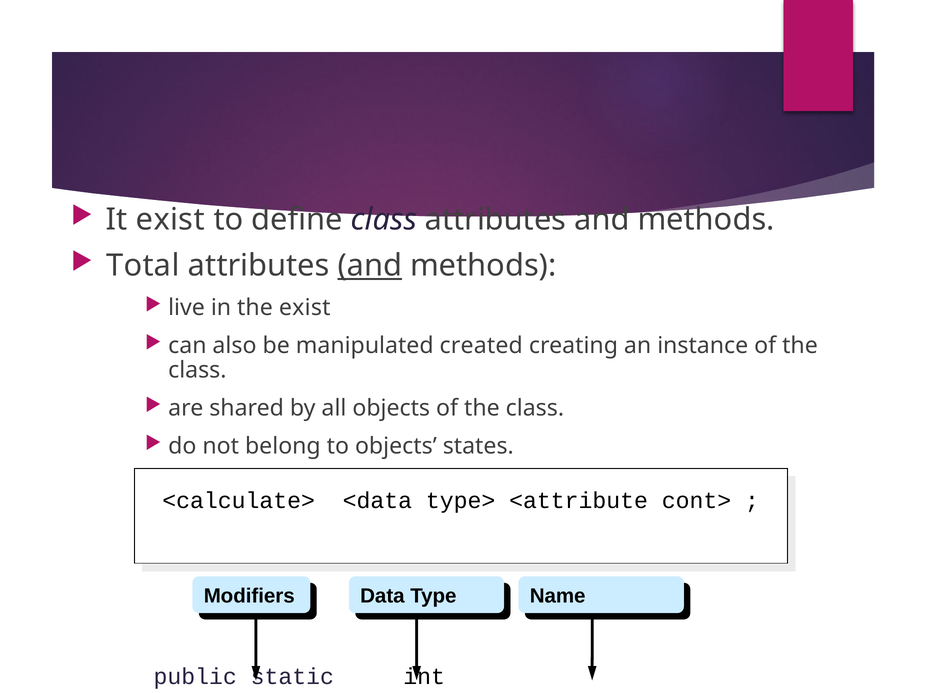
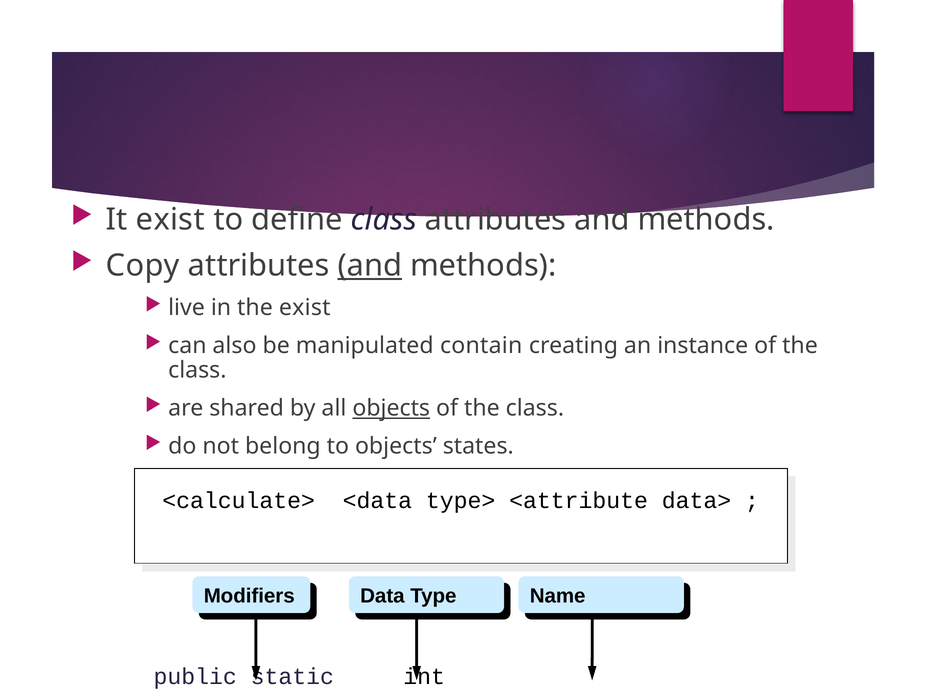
Total: Total -> Copy
created: created -> contain
objects at (391, 409) underline: none -> present
cont>: cont> -> data>
